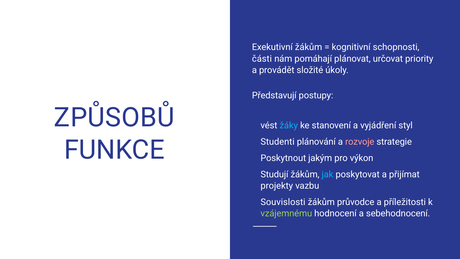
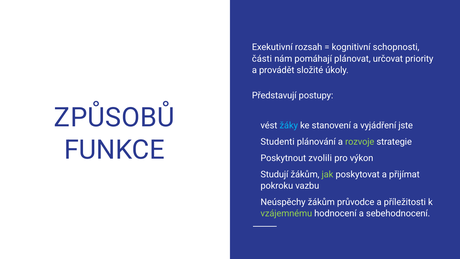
Exekutivní žákům: žákům -> rozsah
styl: styl -> jste
rozvoje colour: pink -> light green
jakým: jakým -> zvolili
jak colour: light blue -> light green
projekty: projekty -> pokroku
Souvislosti: Souvislosti -> Neúspěchy
